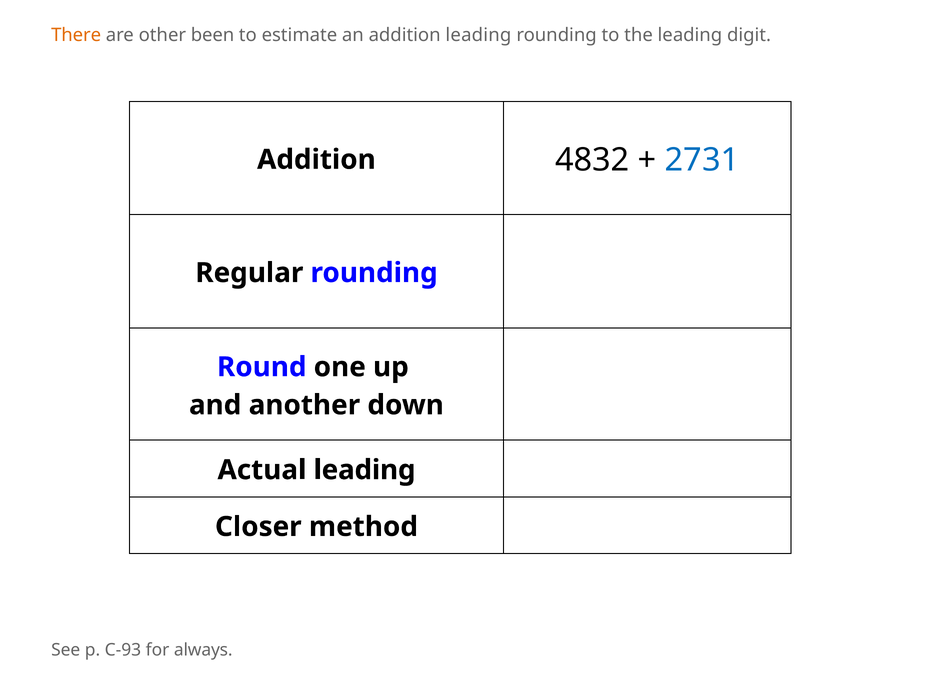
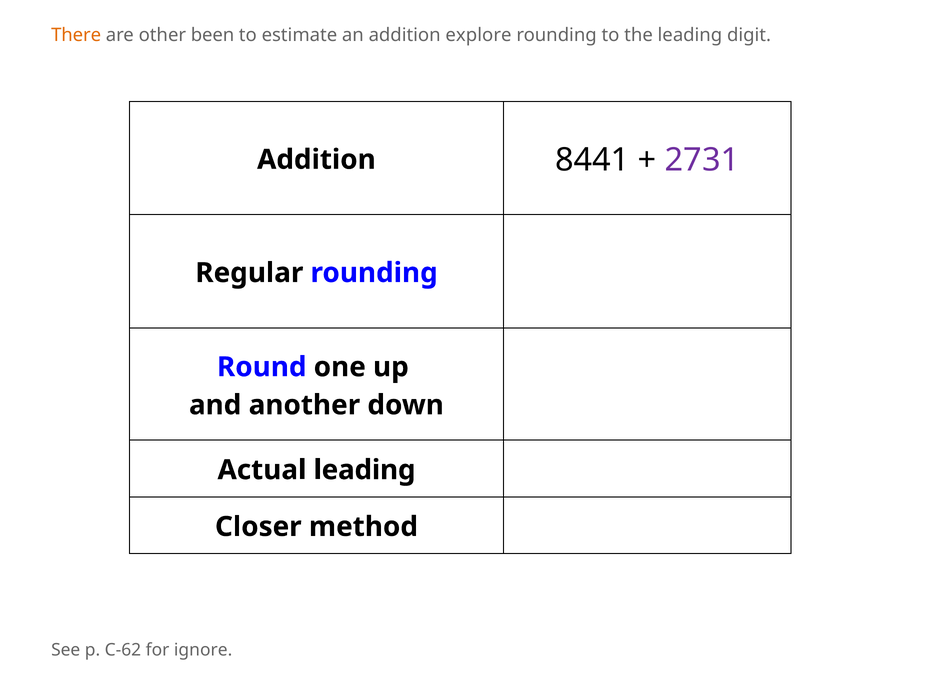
addition leading: leading -> explore
4832: 4832 -> 8441
2731 colour: blue -> purple
C-93: C-93 -> C-62
always: always -> ignore
